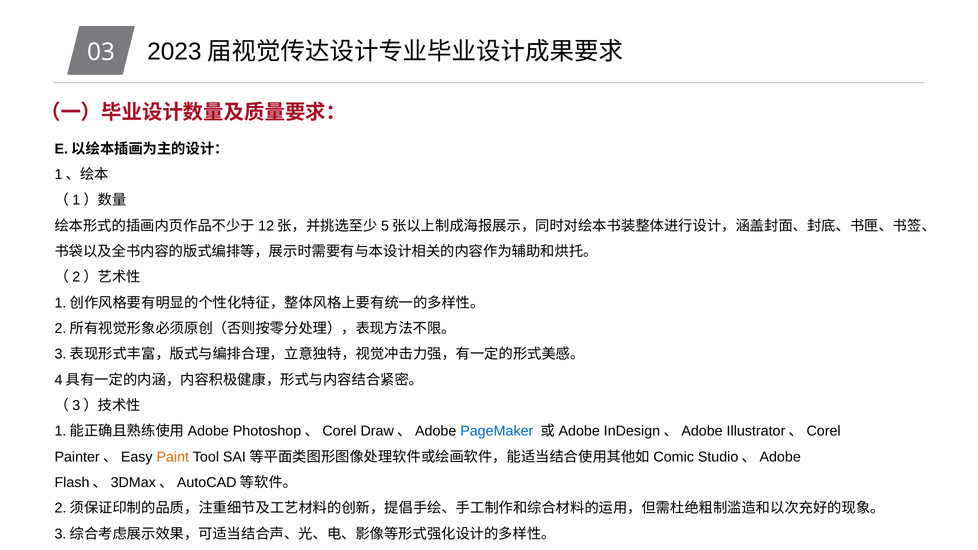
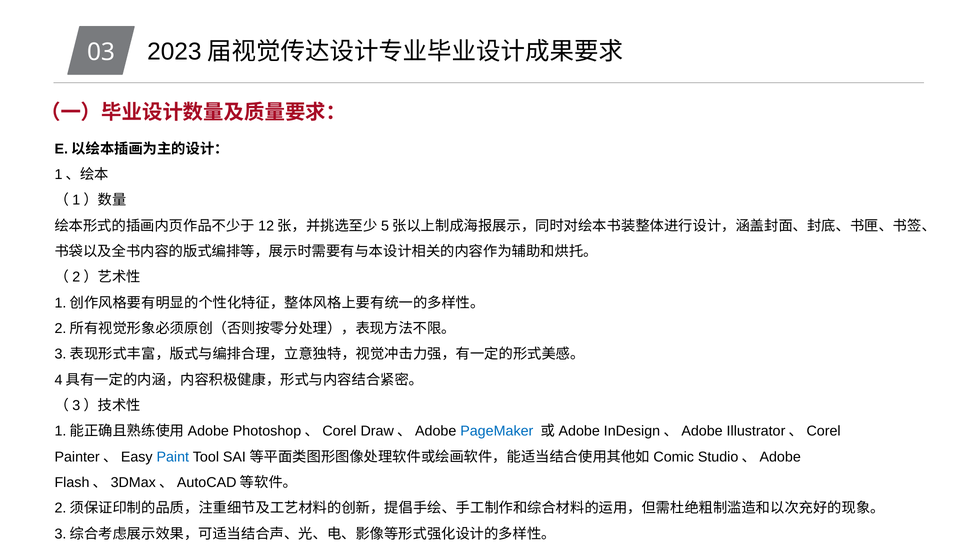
Paint colour: orange -> blue
